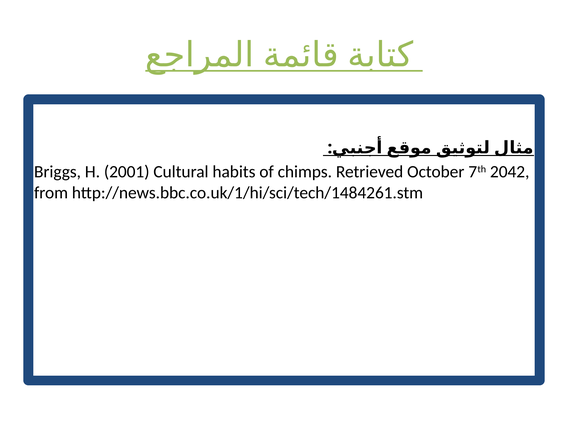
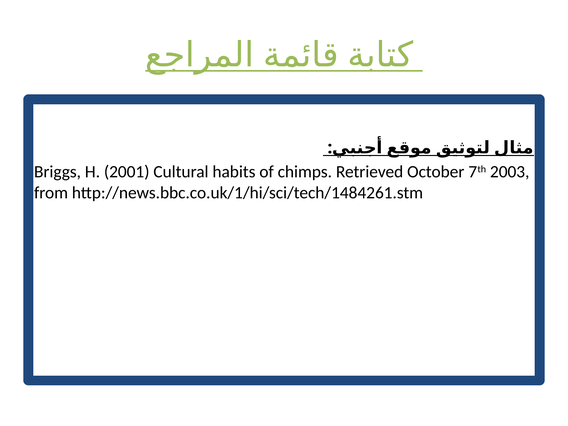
2042: 2042 -> 2003
